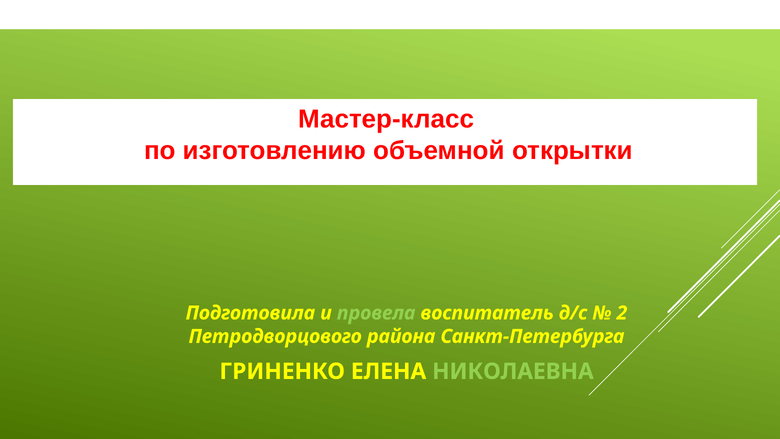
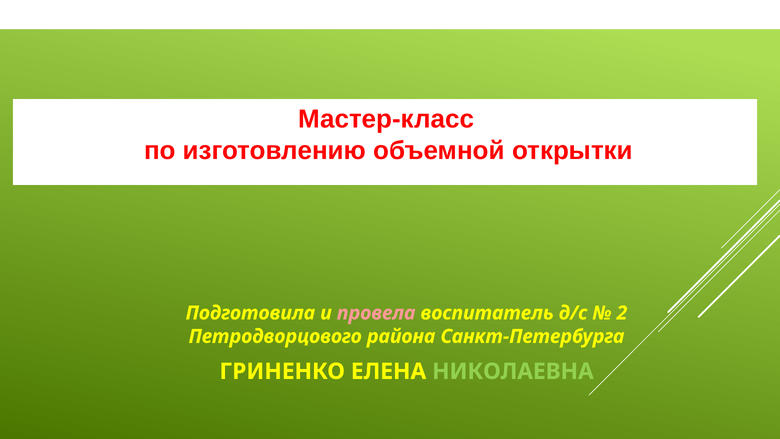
провела colour: light green -> pink
